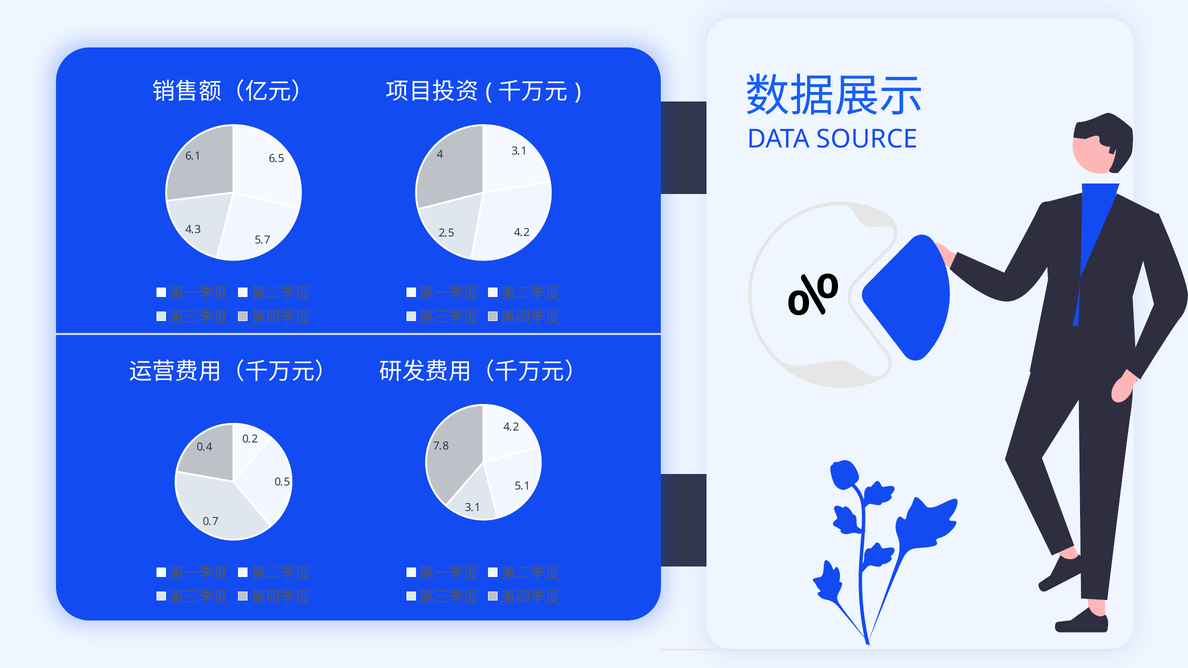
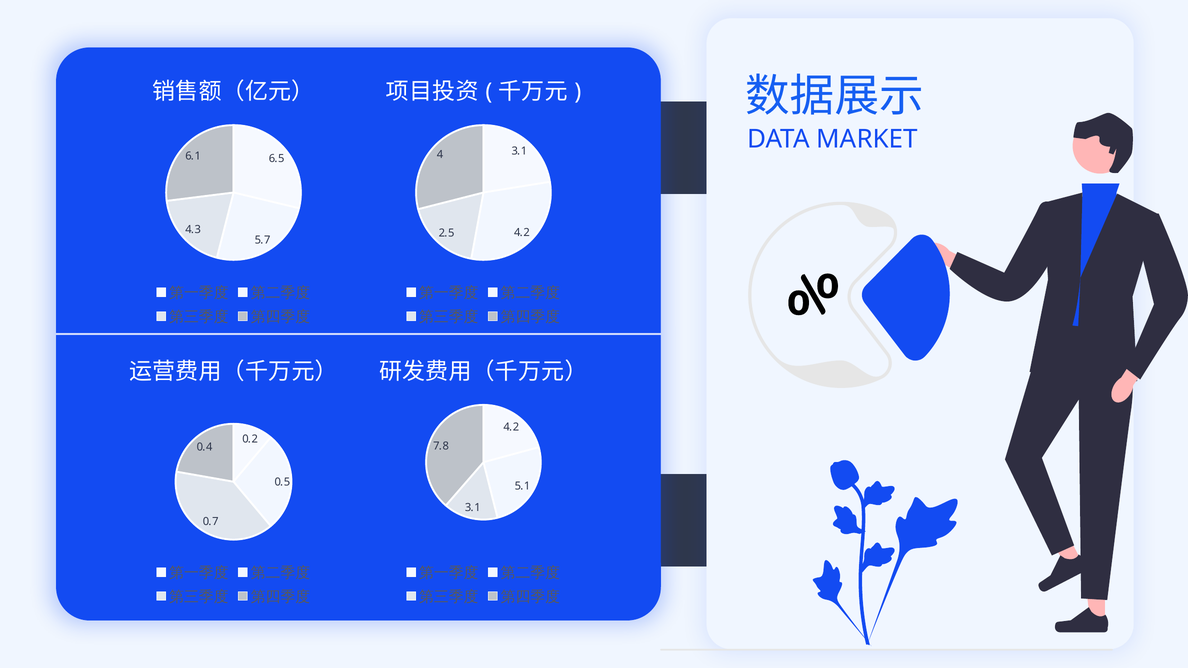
SOURCE: SOURCE -> MARKET
